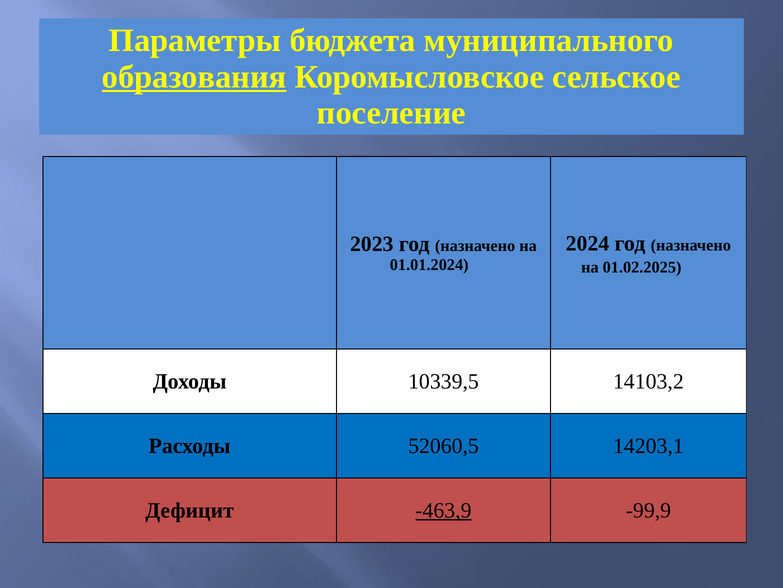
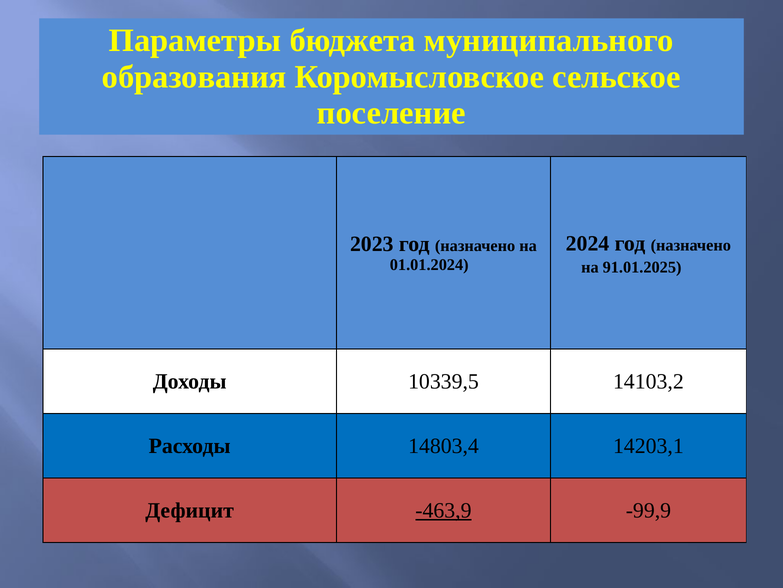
образования underline: present -> none
01.02.2025: 01.02.2025 -> 91.01.2025
52060,5: 52060,5 -> 14803,4
